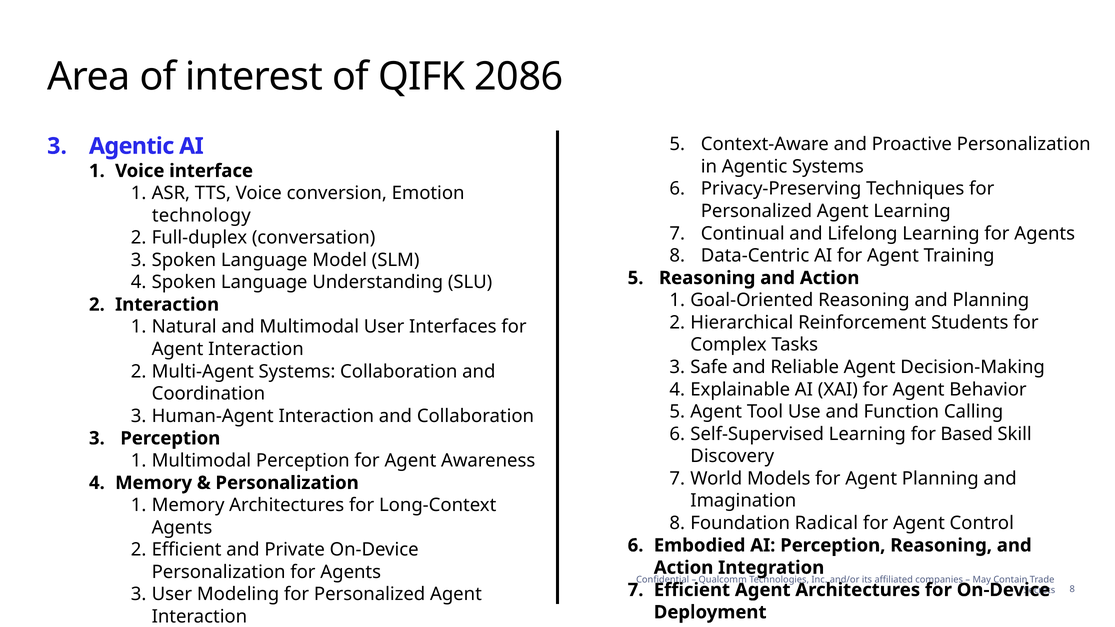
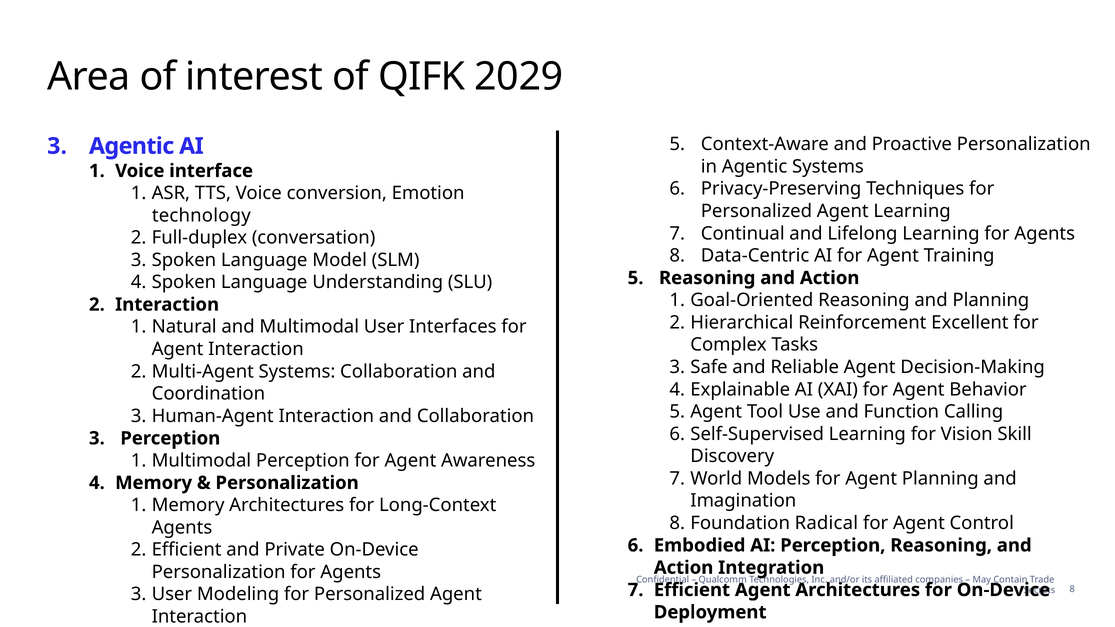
2086: 2086 -> 2029
Students: Students -> Excellent
Based: Based -> Vision
